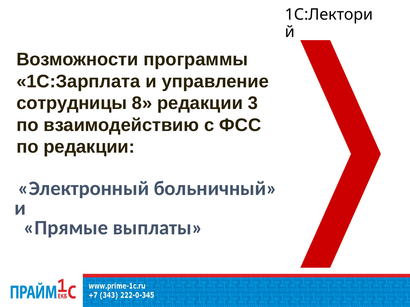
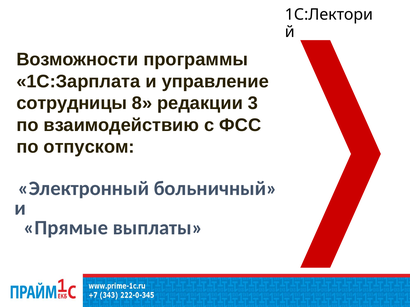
по редакции: редакции -> отпуском
